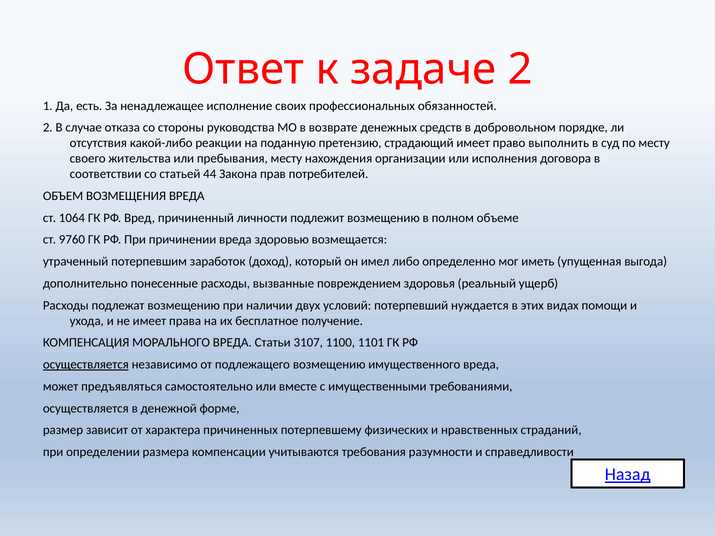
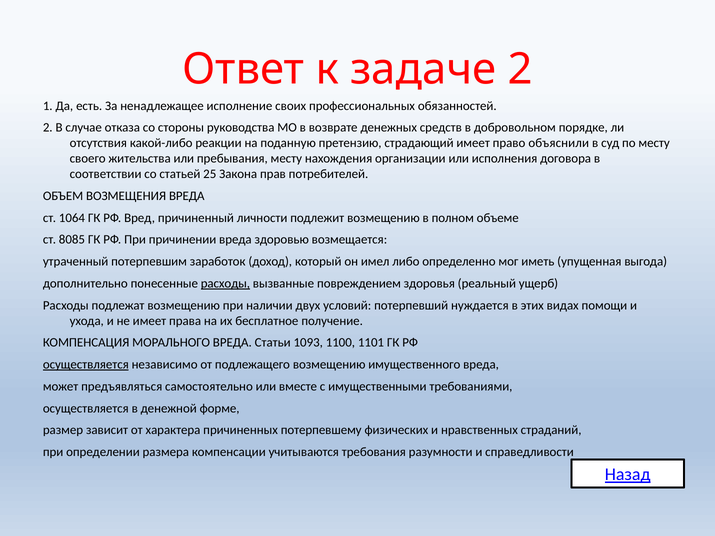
выполнить: выполнить -> объяснили
44: 44 -> 25
9760: 9760 -> 8085
расходы at (225, 284) underline: none -> present
3107: 3107 -> 1093
